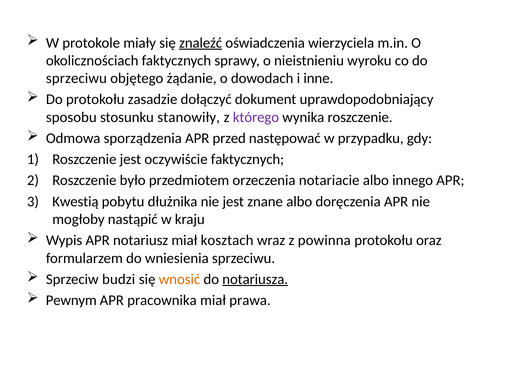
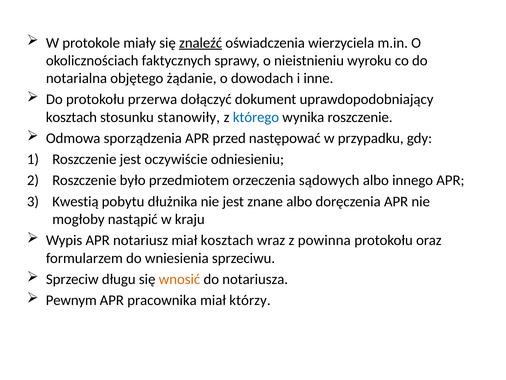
sprzeciwu at (76, 78): sprzeciwu -> notarialna
zasadzie: zasadzie -> przerwa
sposobu at (71, 117): sposobu -> kosztach
którego colour: purple -> blue
oczywiście faktycznych: faktycznych -> odniesieniu
notariacie: notariacie -> sądowych
budzi: budzi -> długu
notariusza underline: present -> none
prawa: prawa -> którzy
